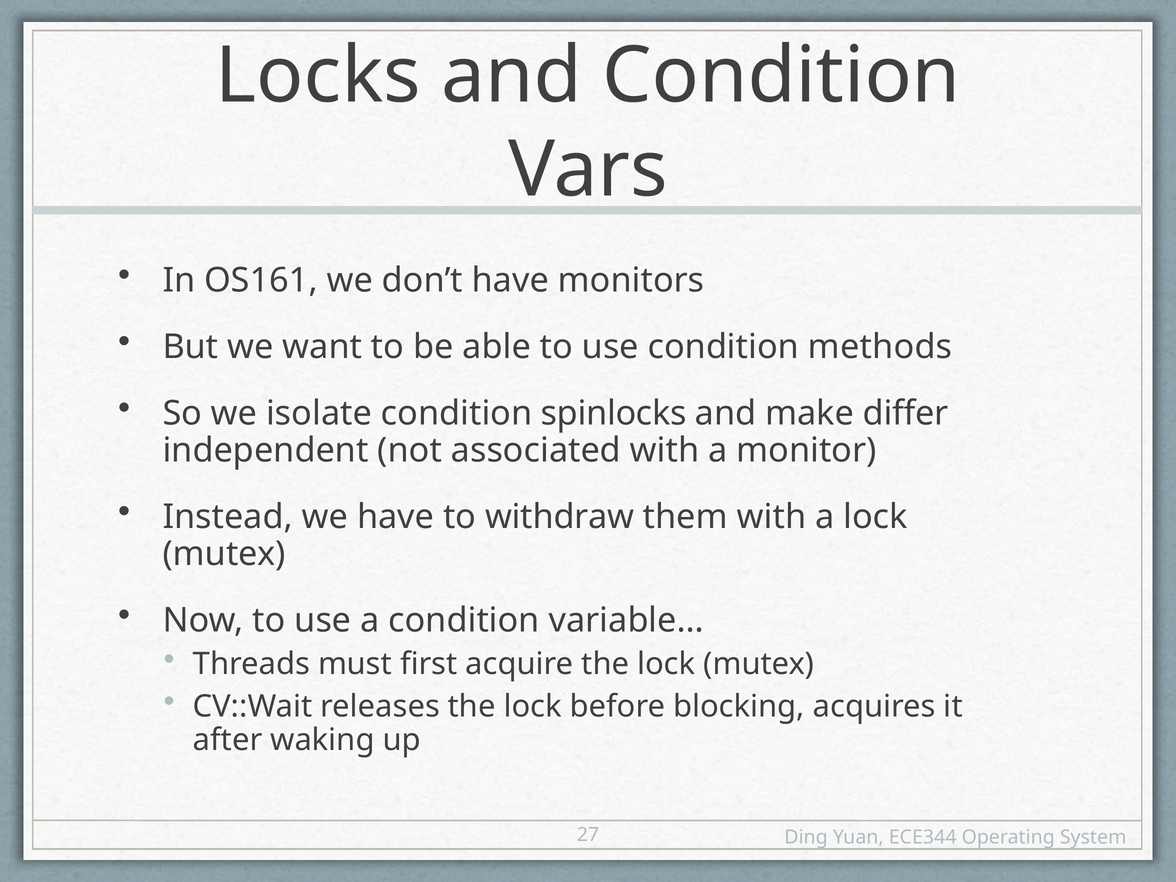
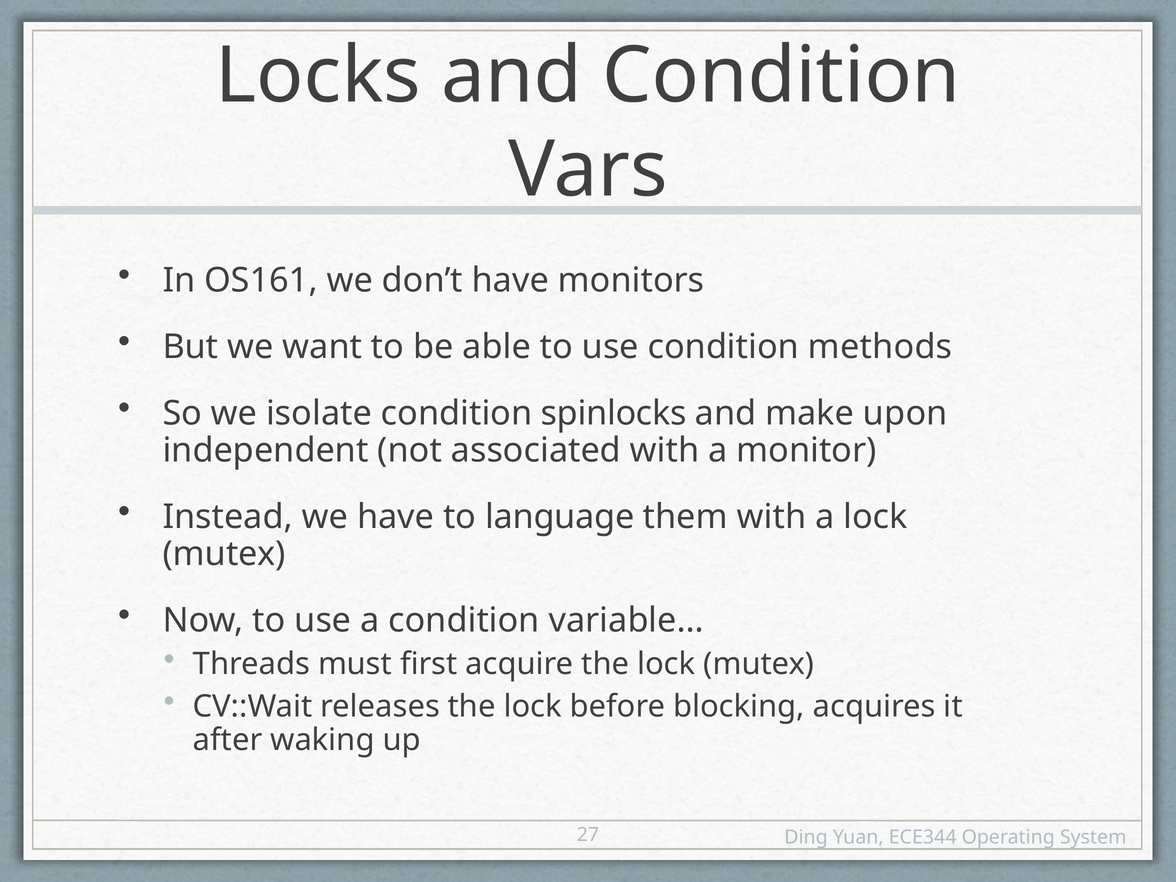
differ: differ -> upon
withdraw: withdraw -> language
